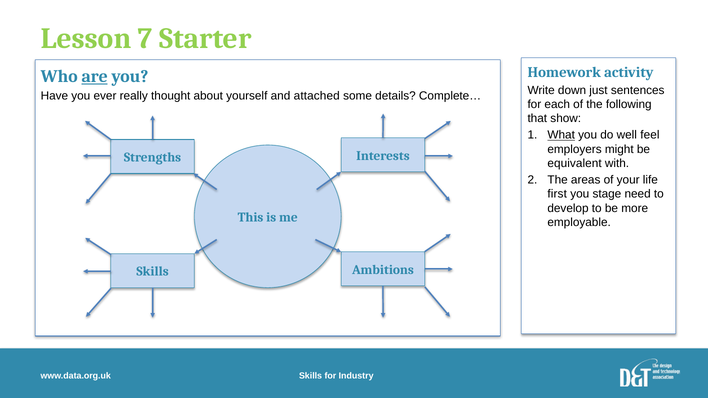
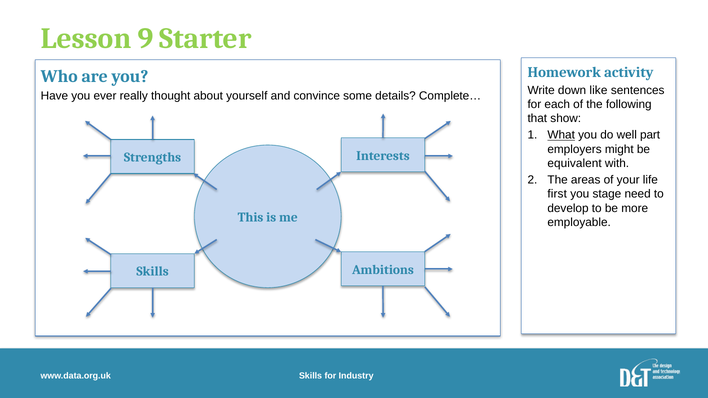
7: 7 -> 9
are underline: present -> none
just: just -> like
attached: attached -> convince
feel: feel -> part
